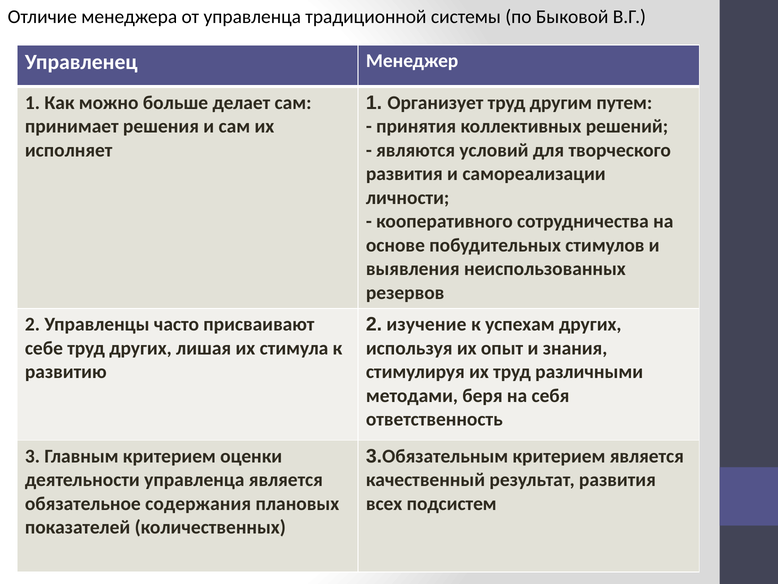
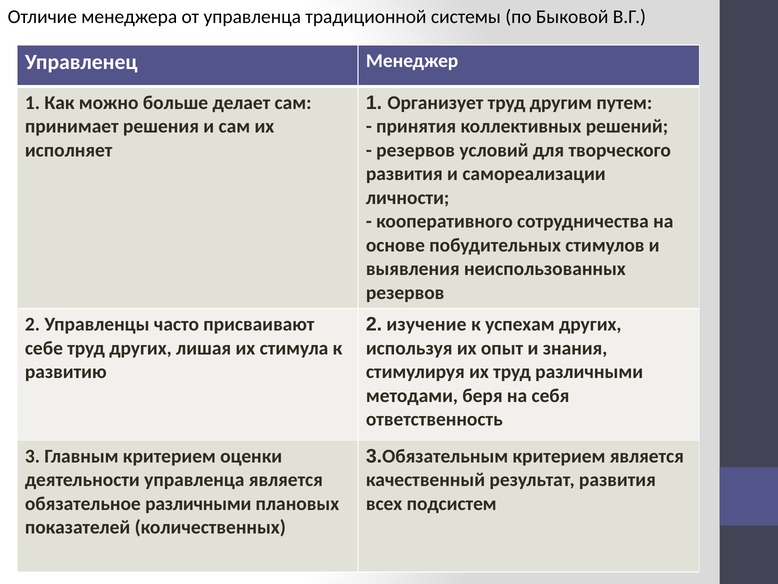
являются at (416, 150): являются -> резервов
обязательное содержания: содержания -> различными
